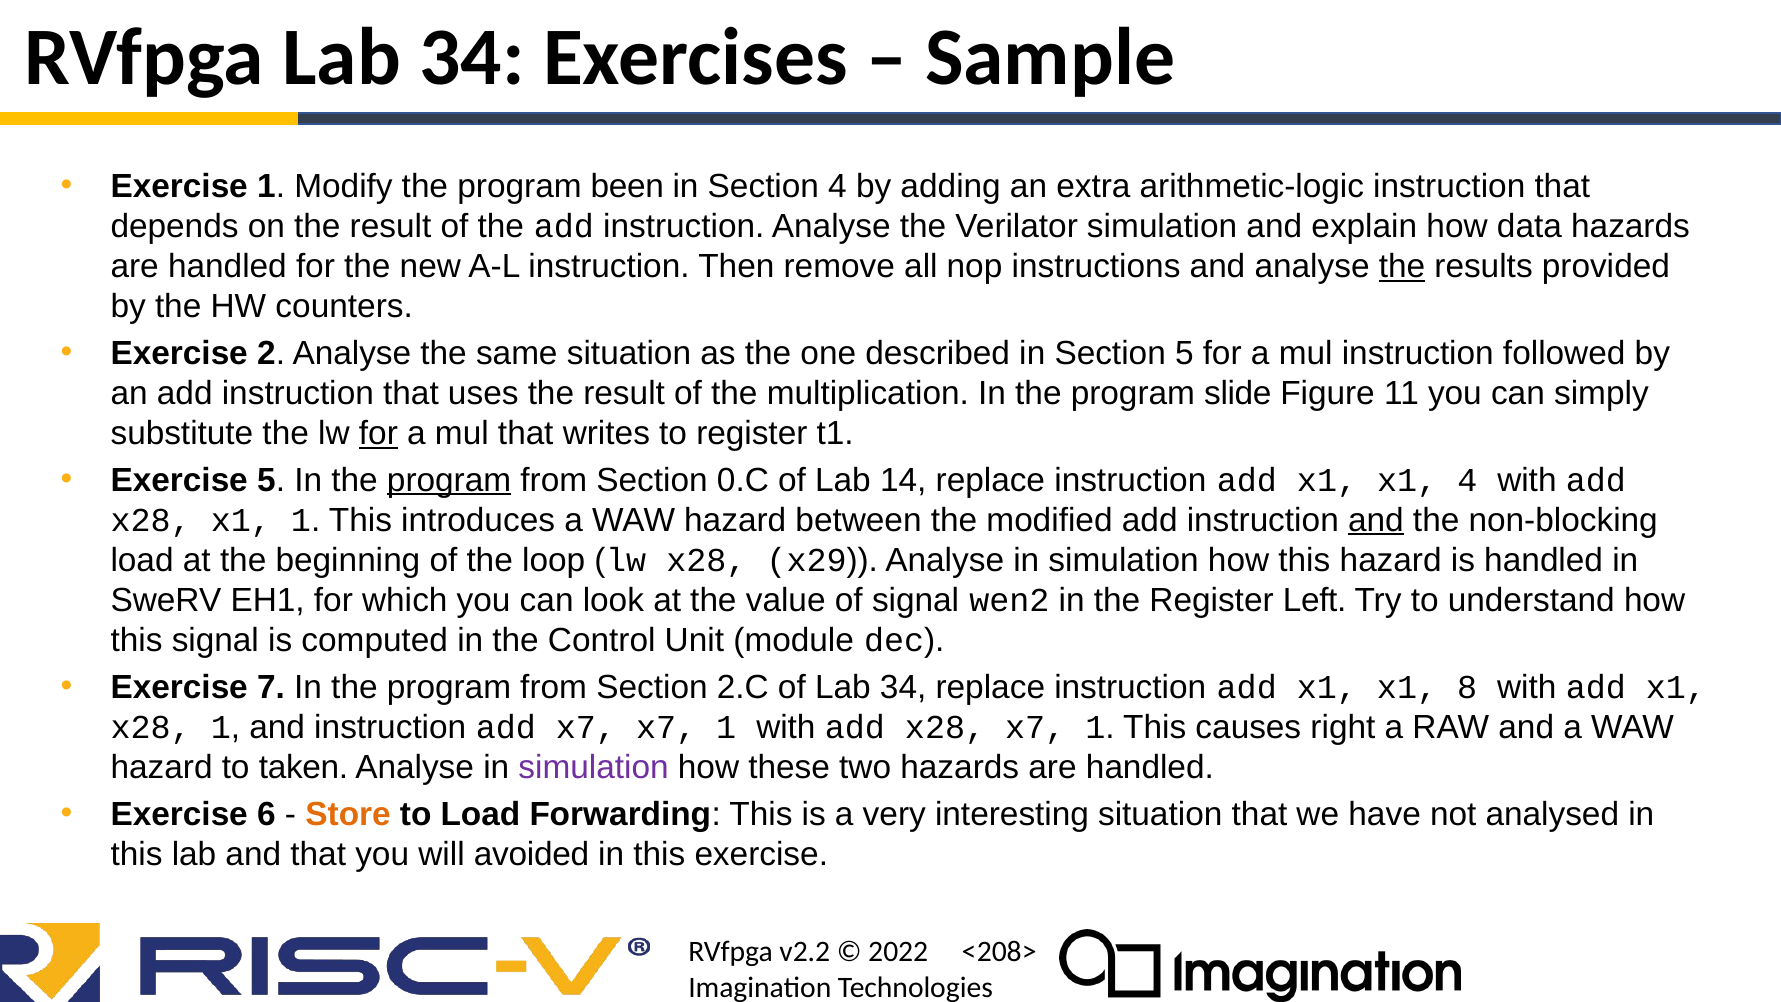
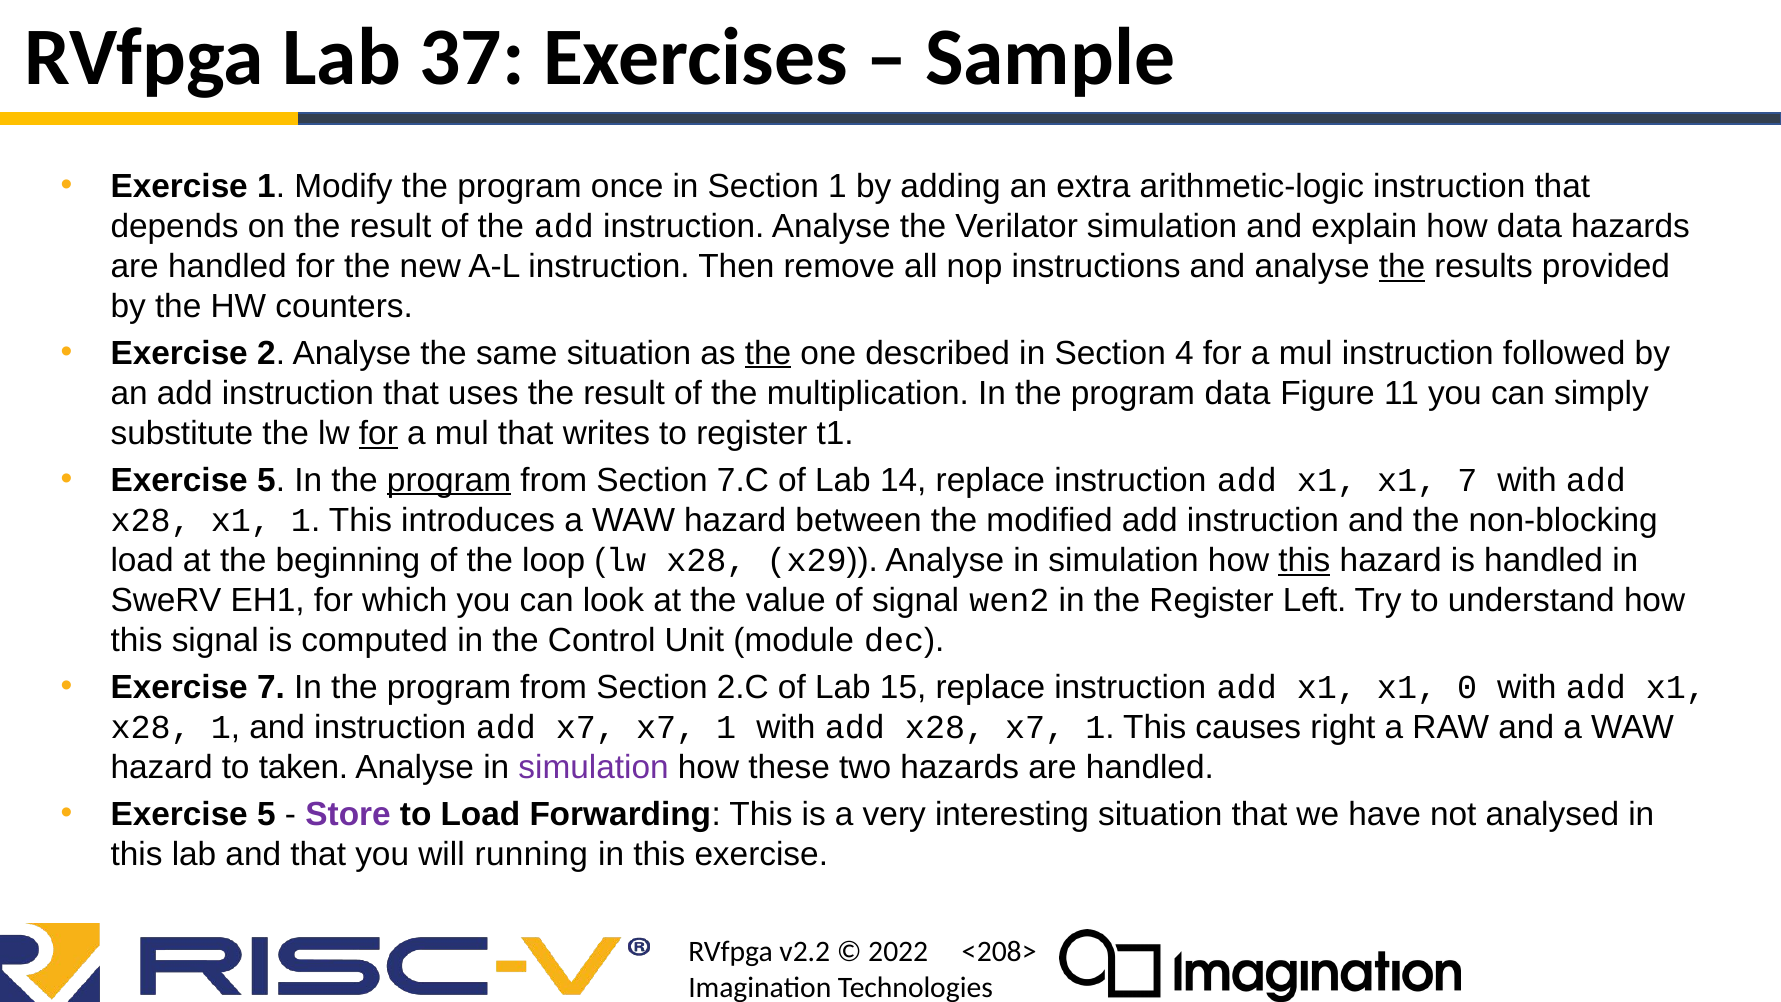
RVfpga Lab 34: 34 -> 37
been: been -> once
Section 4: 4 -> 1
the at (768, 353) underline: none -> present
Section 5: 5 -> 4
program slide: slide -> data
0.C: 0.C -> 7.C
x1 4: 4 -> 7
and at (1376, 520) underline: present -> none
this at (1304, 560) underline: none -> present
of Lab 34: 34 -> 15
8: 8 -> 0
6 at (266, 814): 6 -> 5
Store colour: orange -> purple
avoided: avoided -> running
